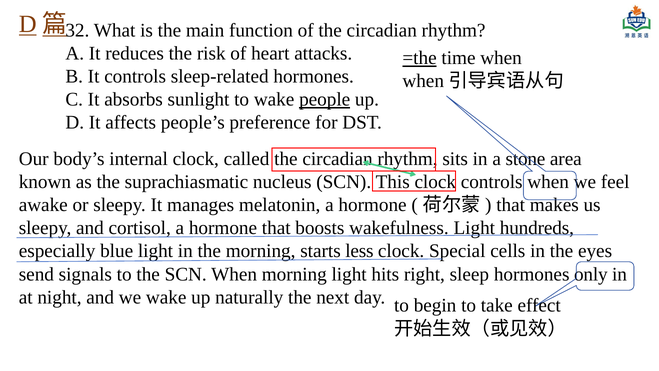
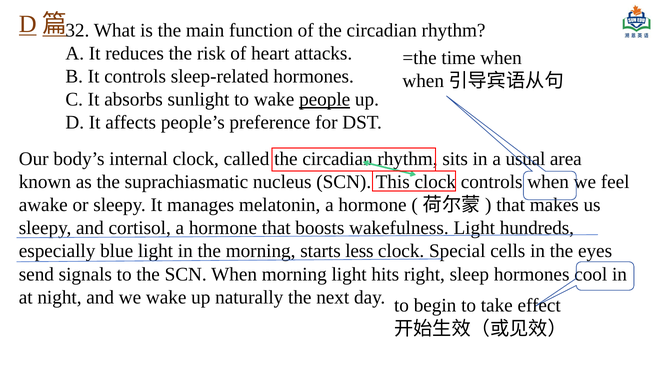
=the underline: present -> none
stone: stone -> usual
only: only -> cool
